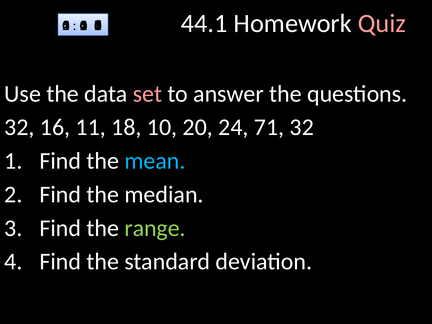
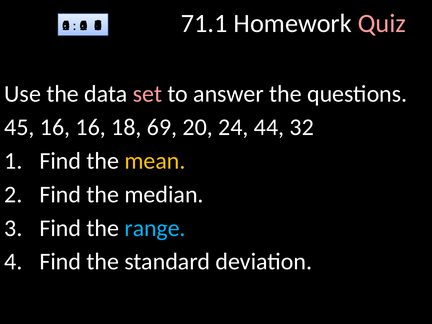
44.1: 44.1 -> 71.1
32 at (19, 127): 32 -> 45
16 11: 11 -> 16
10: 10 -> 69
71: 71 -> 44
mean colour: light blue -> yellow
range colour: light green -> light blue
